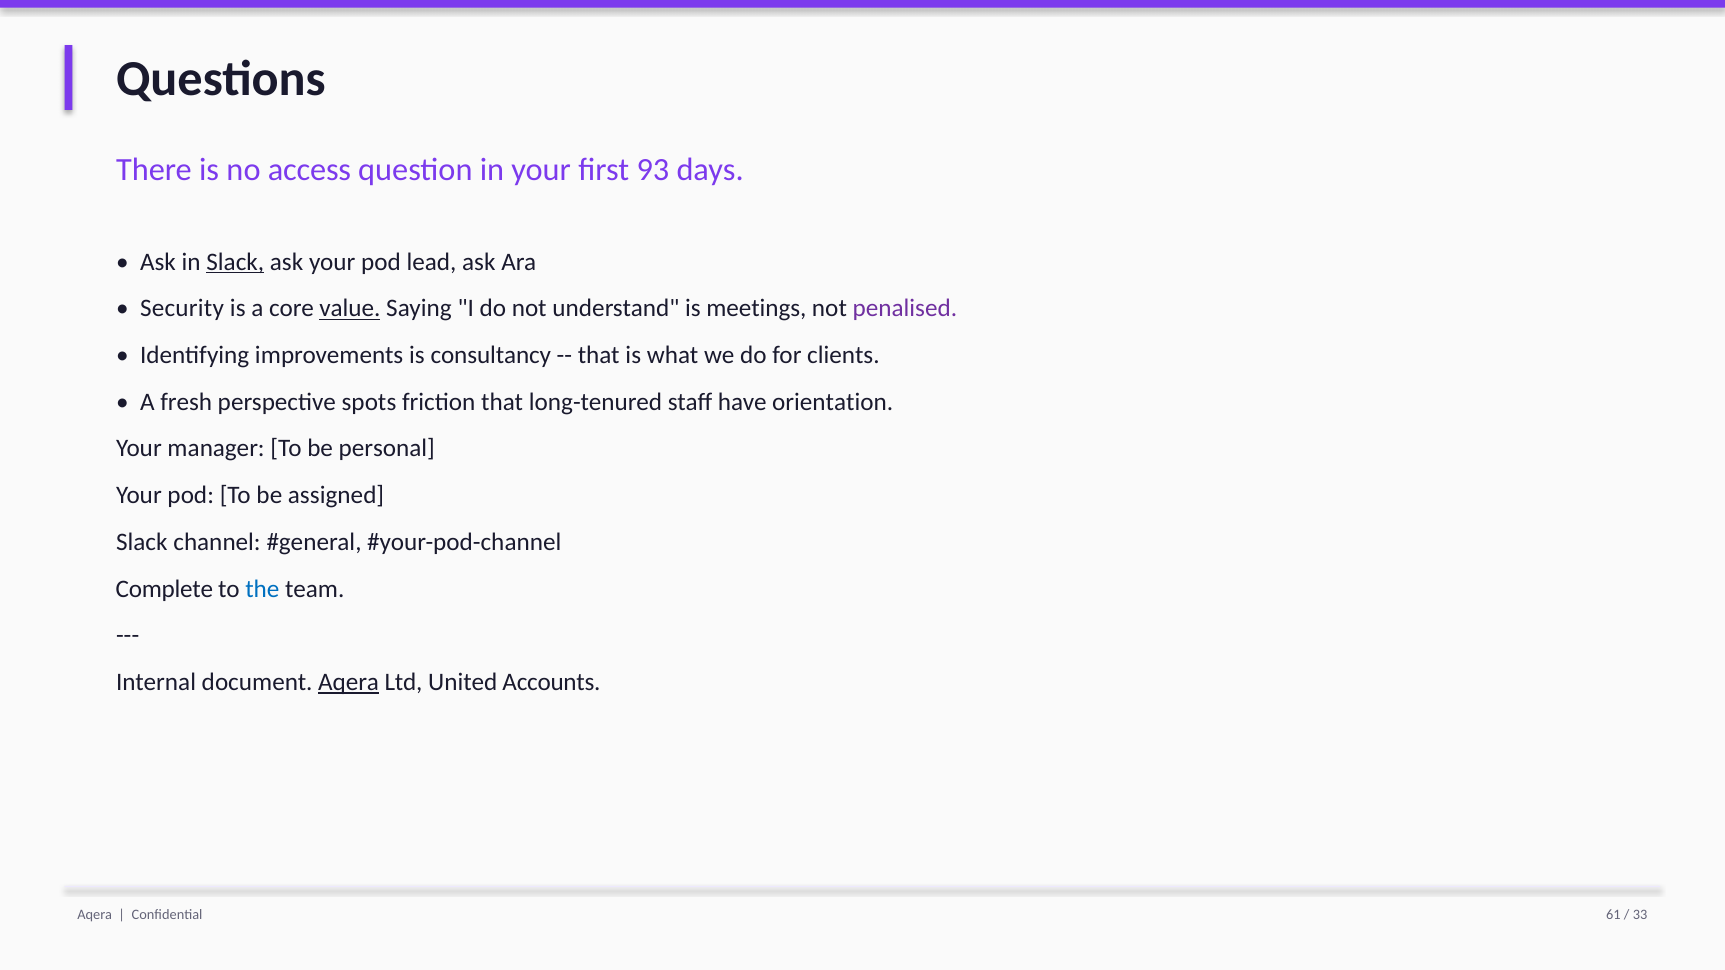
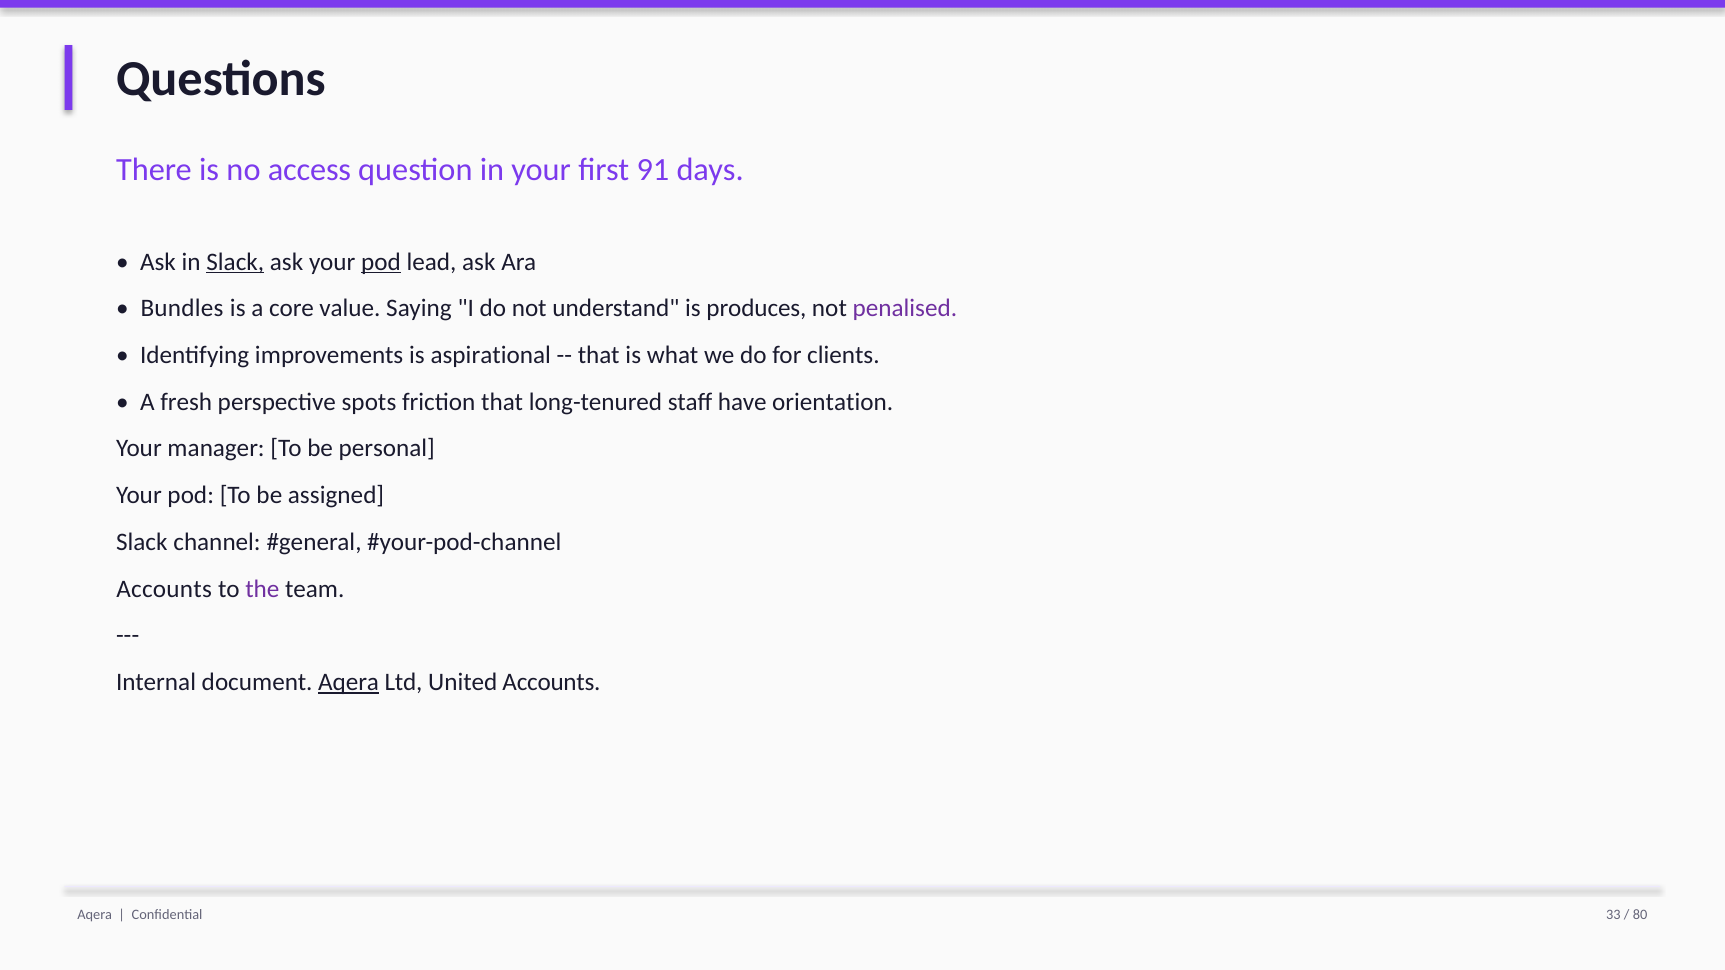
93: 93 -> 91
pod at (381, 262) underline: none -> present
Security: Security -> Bundles
value underline: present -> none
meetings: meetings -> produces
consultancy: consultancy -> aspirational
Complete at (164, 589): Complete -> Accounts
the colour: blue -> purple
61: 61 -> 33
33: 33 -> 80
